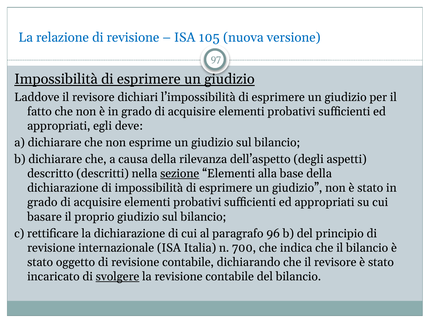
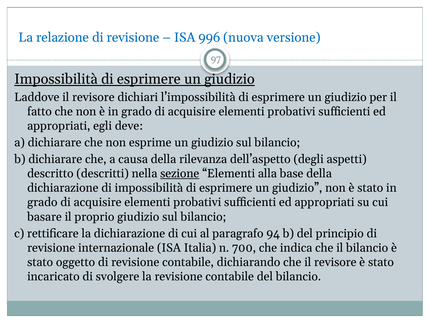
105: 105 -> 996
96: 96 -> 94
svolgere underline: present -> none
